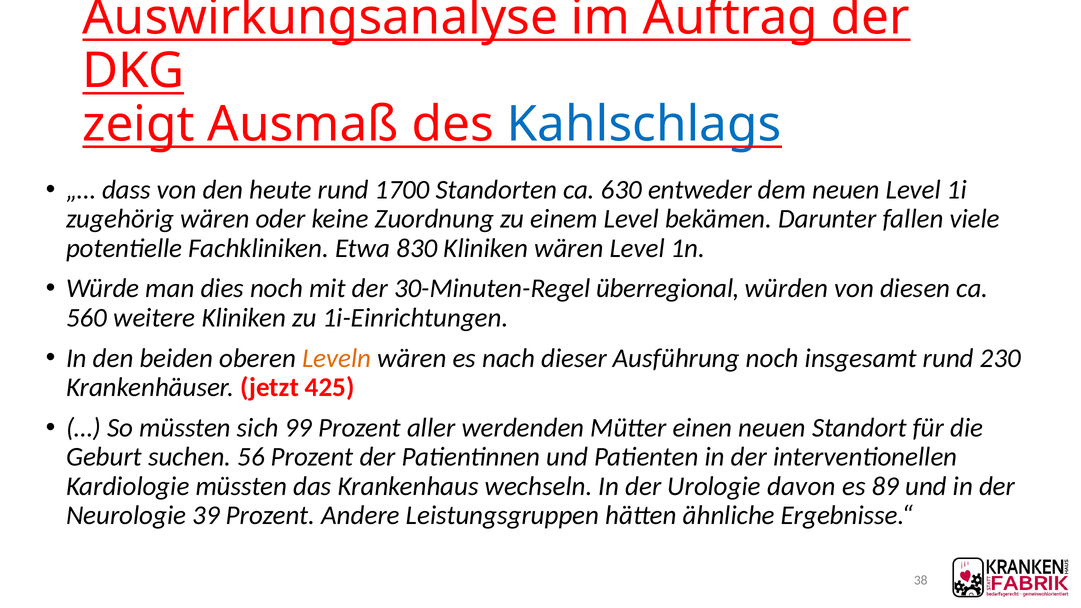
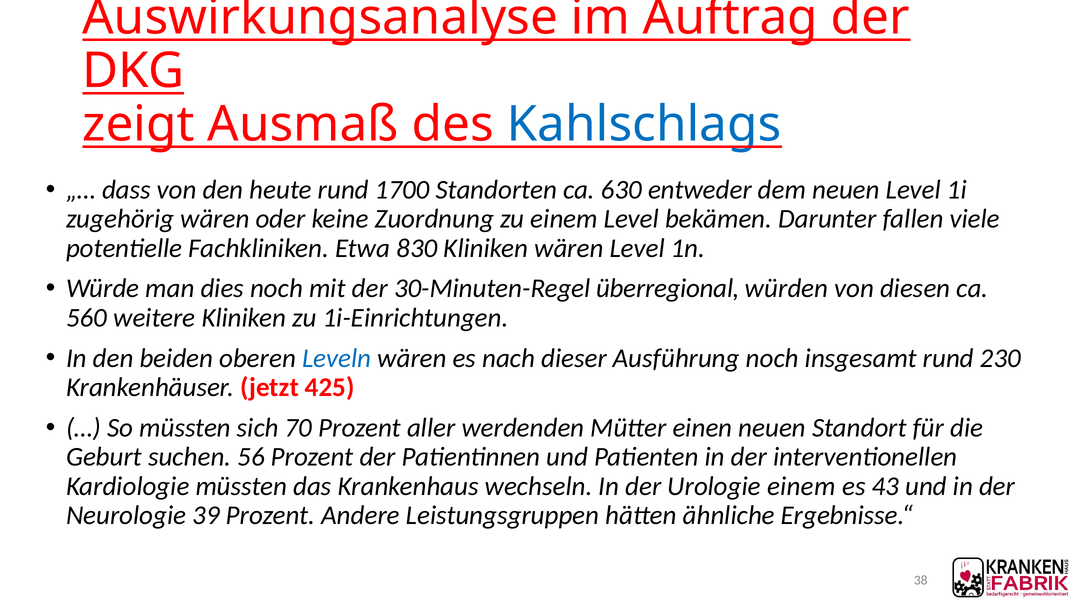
Leveln colour: orange -> blue
99: 99 -> 70
Urologie davon: davon -> einem
89: 89 -> 43
